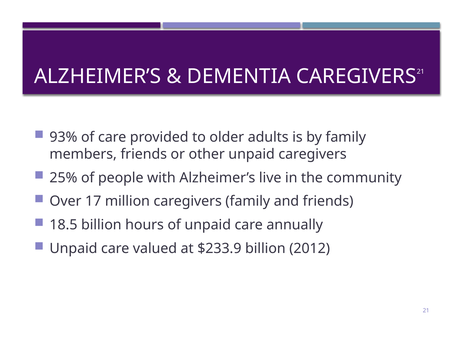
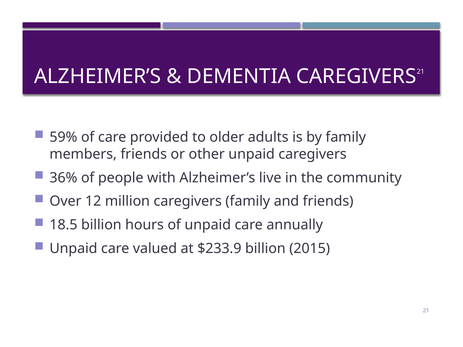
93%: 93% -> 59%
25%: 25% -> 36%
17: 17 -> 12
2012: 2012 -> 2015
